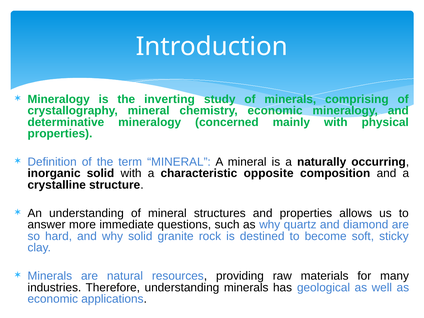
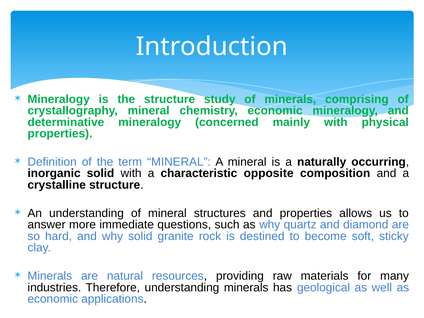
the inverting: inverting -> structure
